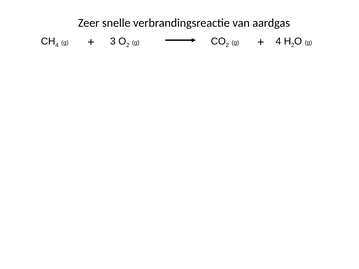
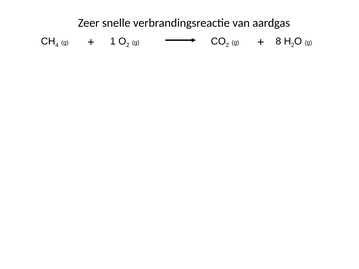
3: 3 -> 1
g 4: 4 -> 8
